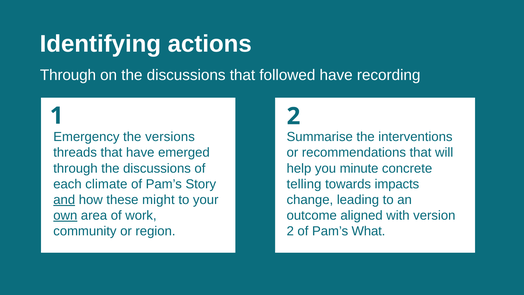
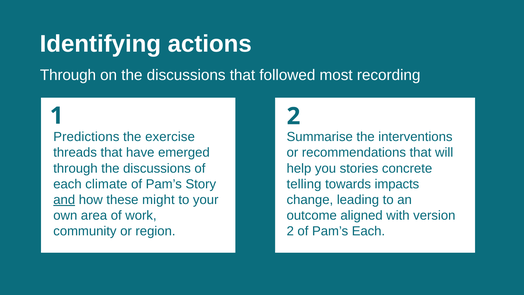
followed have: have -> most
Emergency: Emergency -> Predictions
versions: versions -> exercise
minute: minute -> stories
own underline: present -> none
Pam’s What: What -> Each
